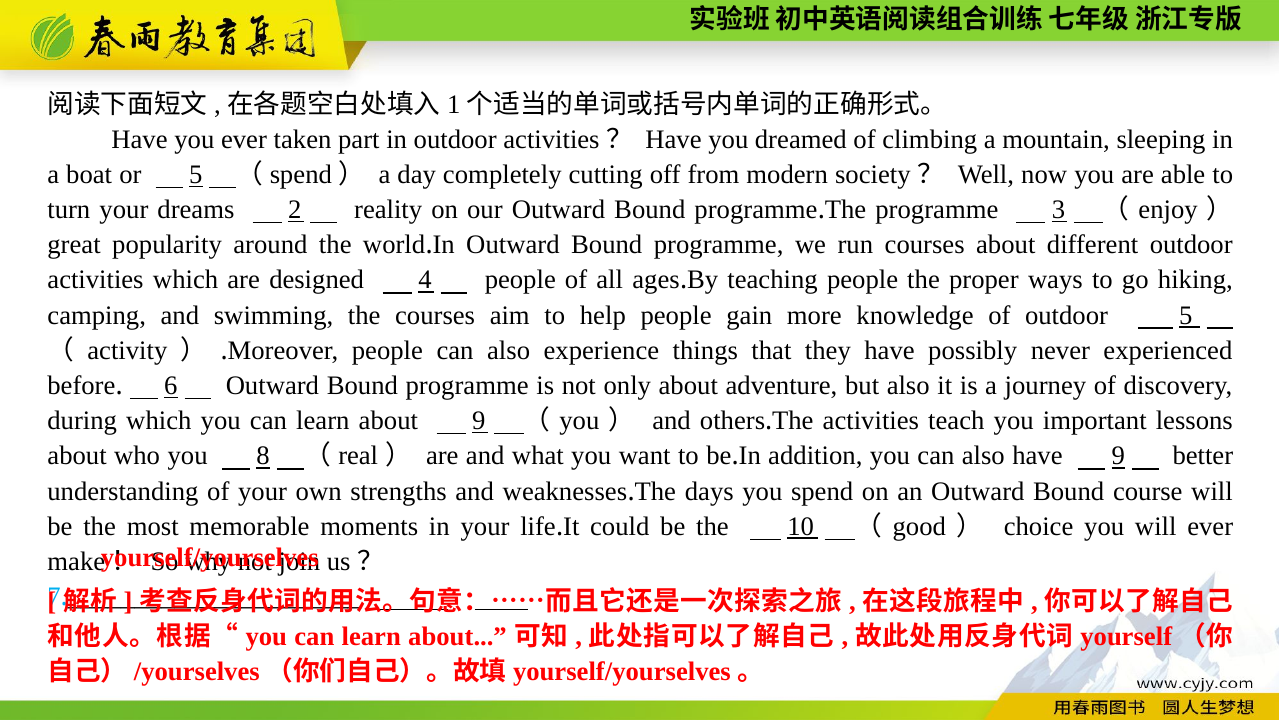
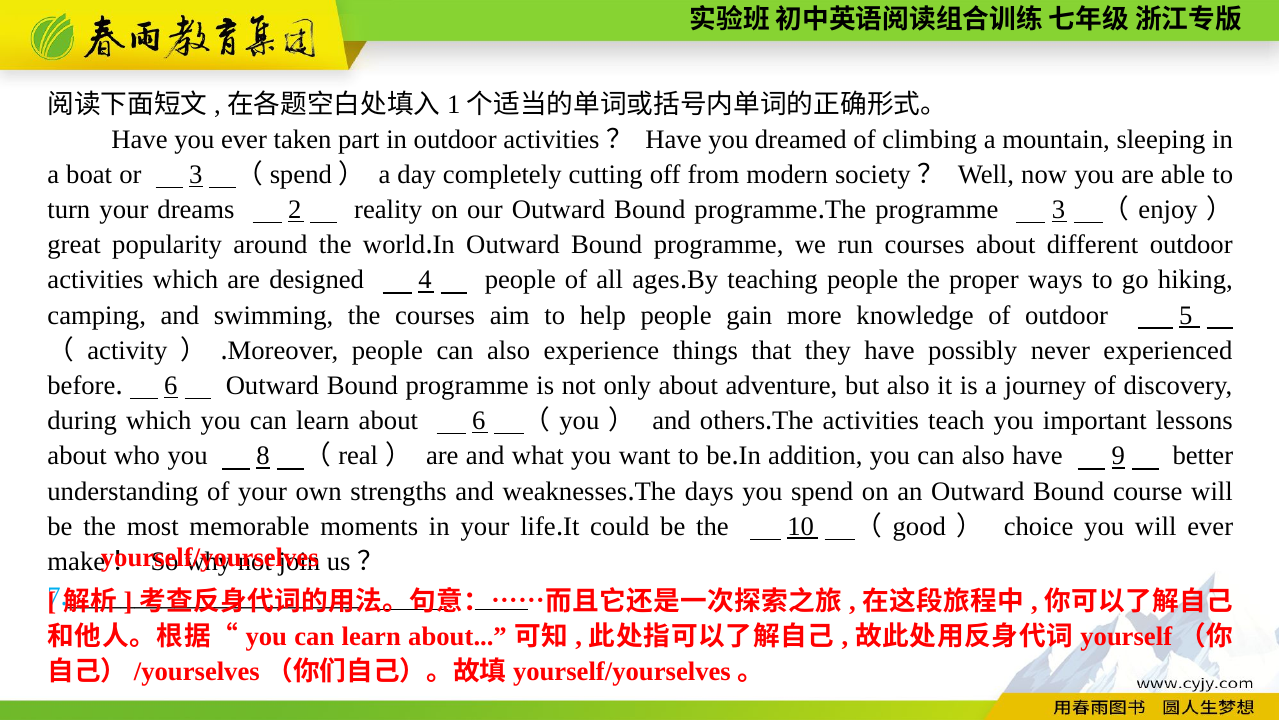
or 5: 5 -> 3
about 9: 9 -> 6
